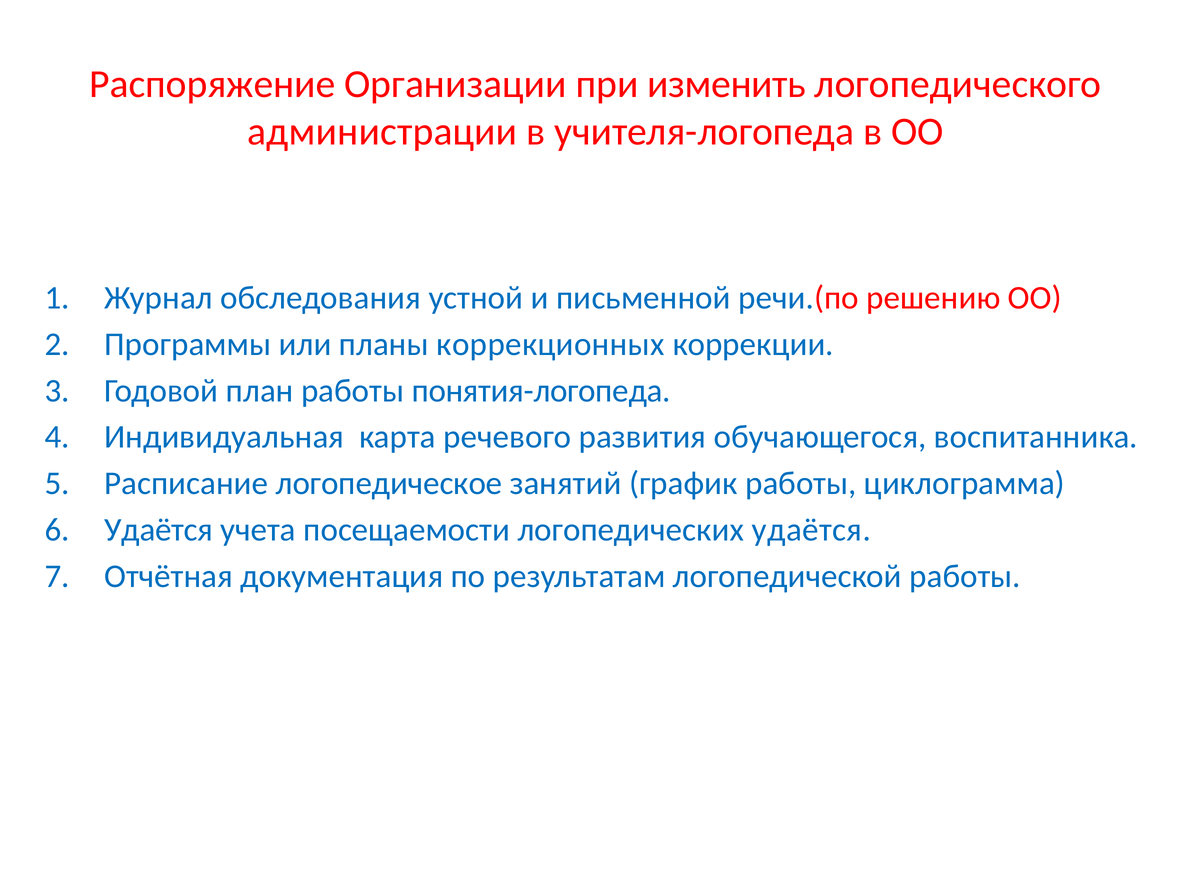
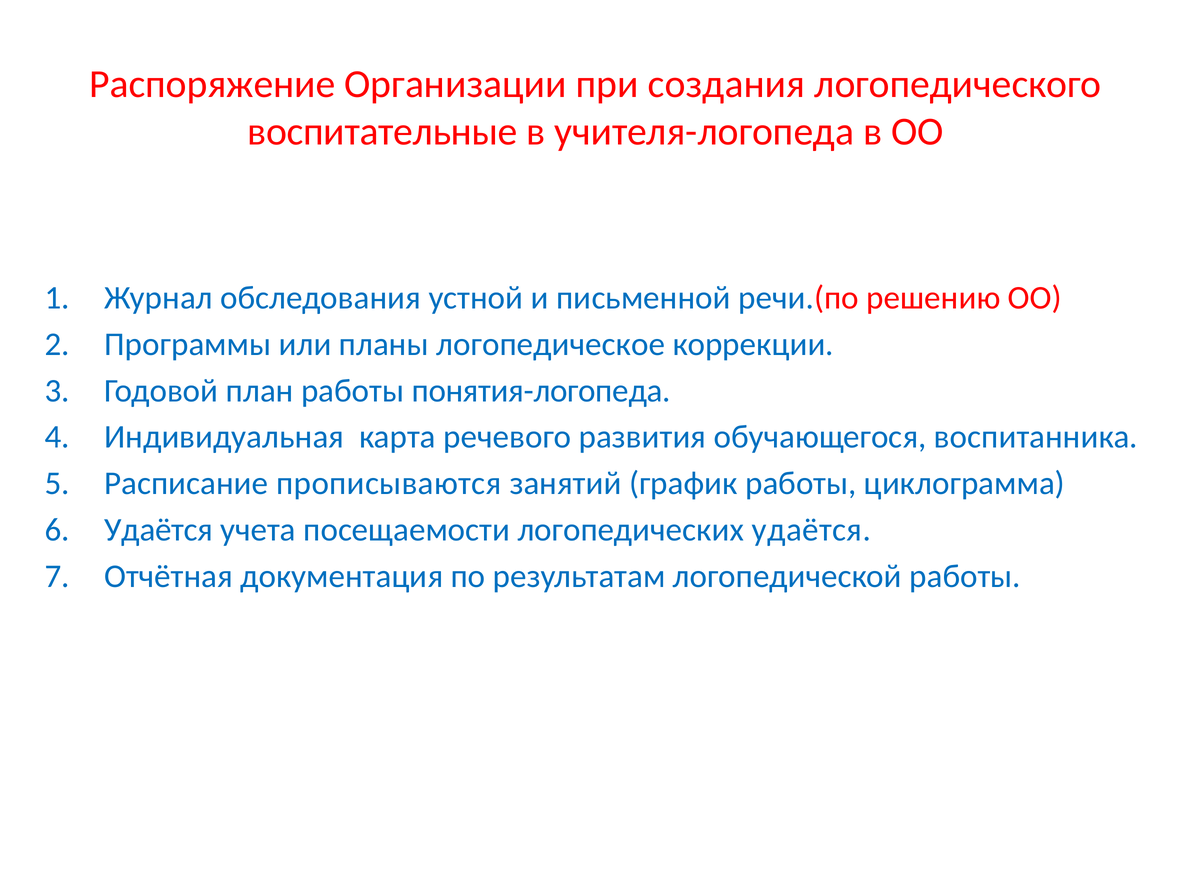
изменить: изменить -> создания
администрации: администрации -> воспитательные
коррекционных: коррекционных -> логопедическое
логопедическое: логопедическое -> прописываются
